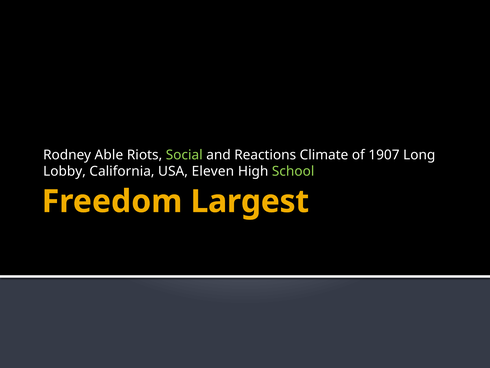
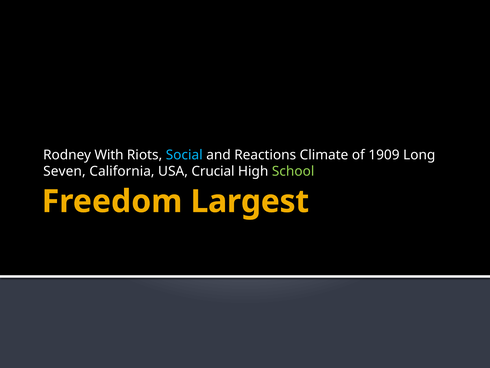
Able: Able -> With
Social colour: light green -> light blue
1907: 1907 -> 1909
Lobby: Lobby -> Seven
Eleven: Eleven -> Crucial
